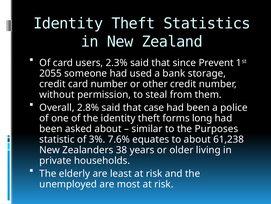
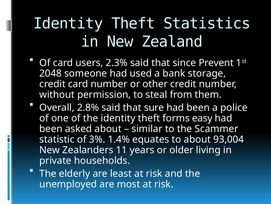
2055: 2055 -> 2048
case: case -> sure
long: long -> easy
Purposes: Purposes -> Scammer
7.6%: 7.6% -> 1.4%
61,238: 61,238 -> 93,004
38: 38 -> 11
